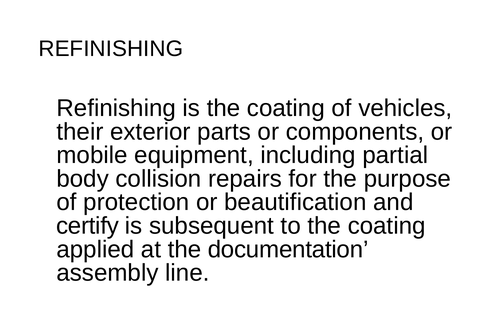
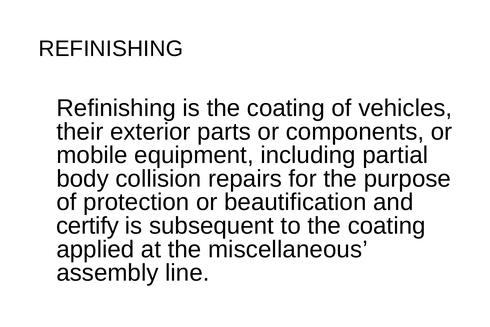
documentation: documentation -> miscellaneous
